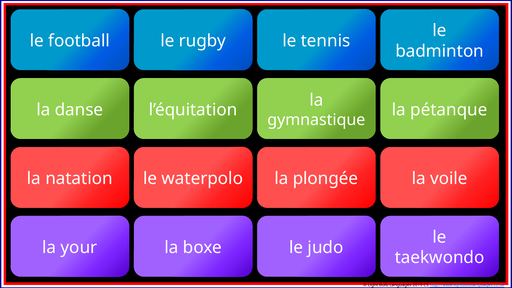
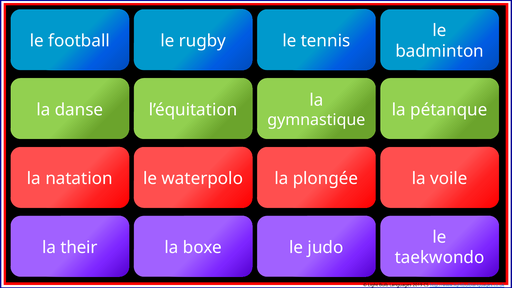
your: your -> their
